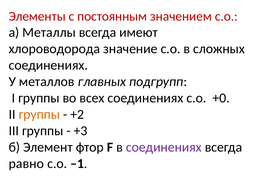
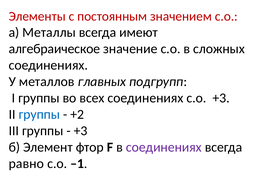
хлороводорода: хлороводорода -> алгебраическое
с.о +0: +0 -> +3
группы at (39, 115) colour: orange -> blue
